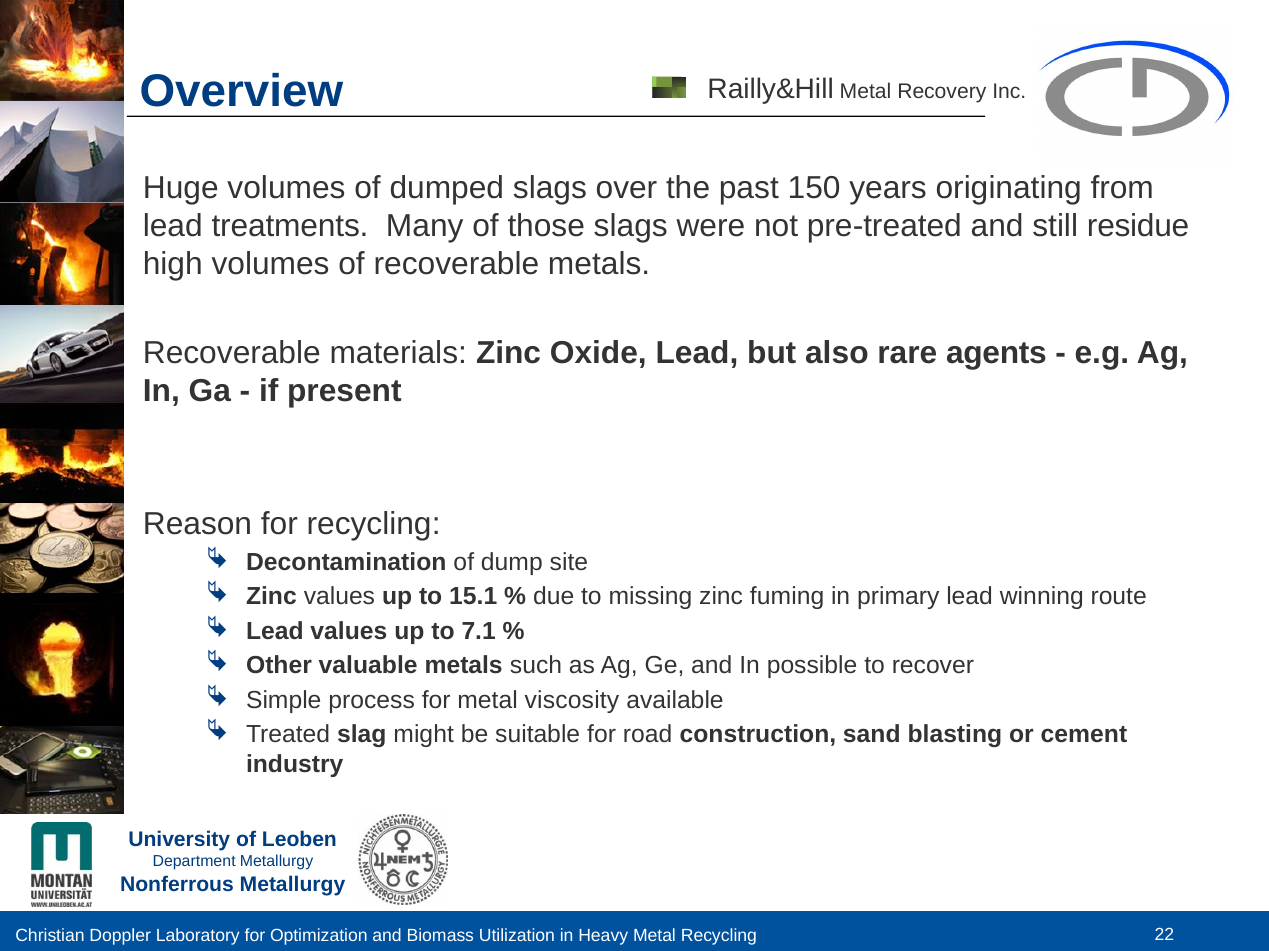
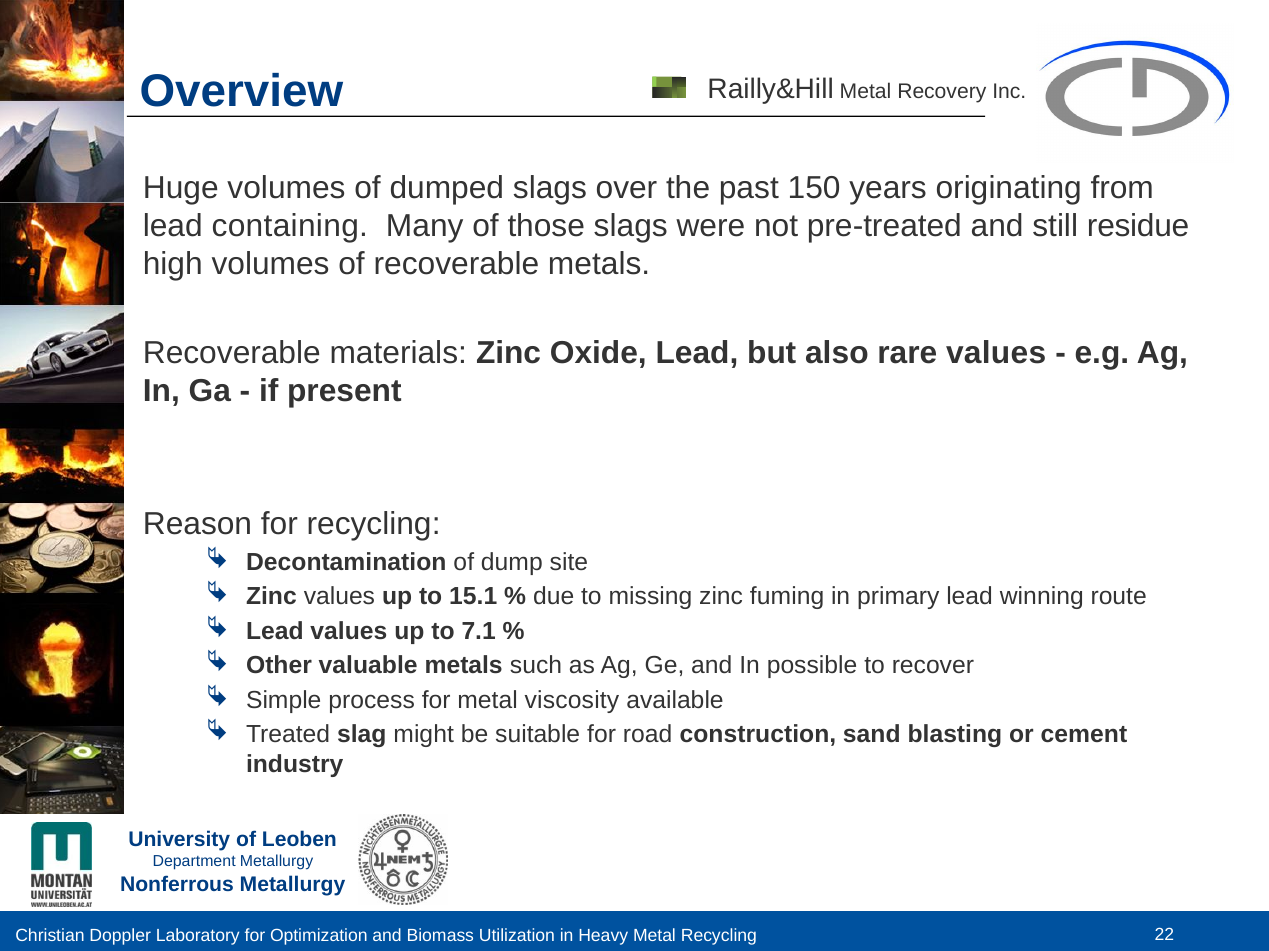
treatments: treatments -> containing
rare agents: agents -> values
